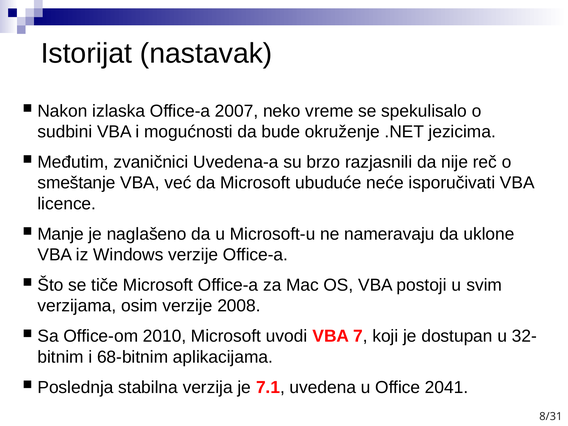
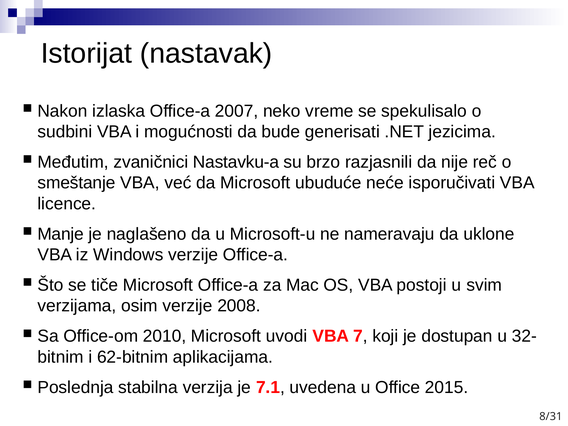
okruženje: okruženje -> generisati
Uvedena-a: Uvedena-a -> Nastavku-a
68-bitnim: 68-bitnim -> 62-bitnim
2041: 2041 -> 2015
